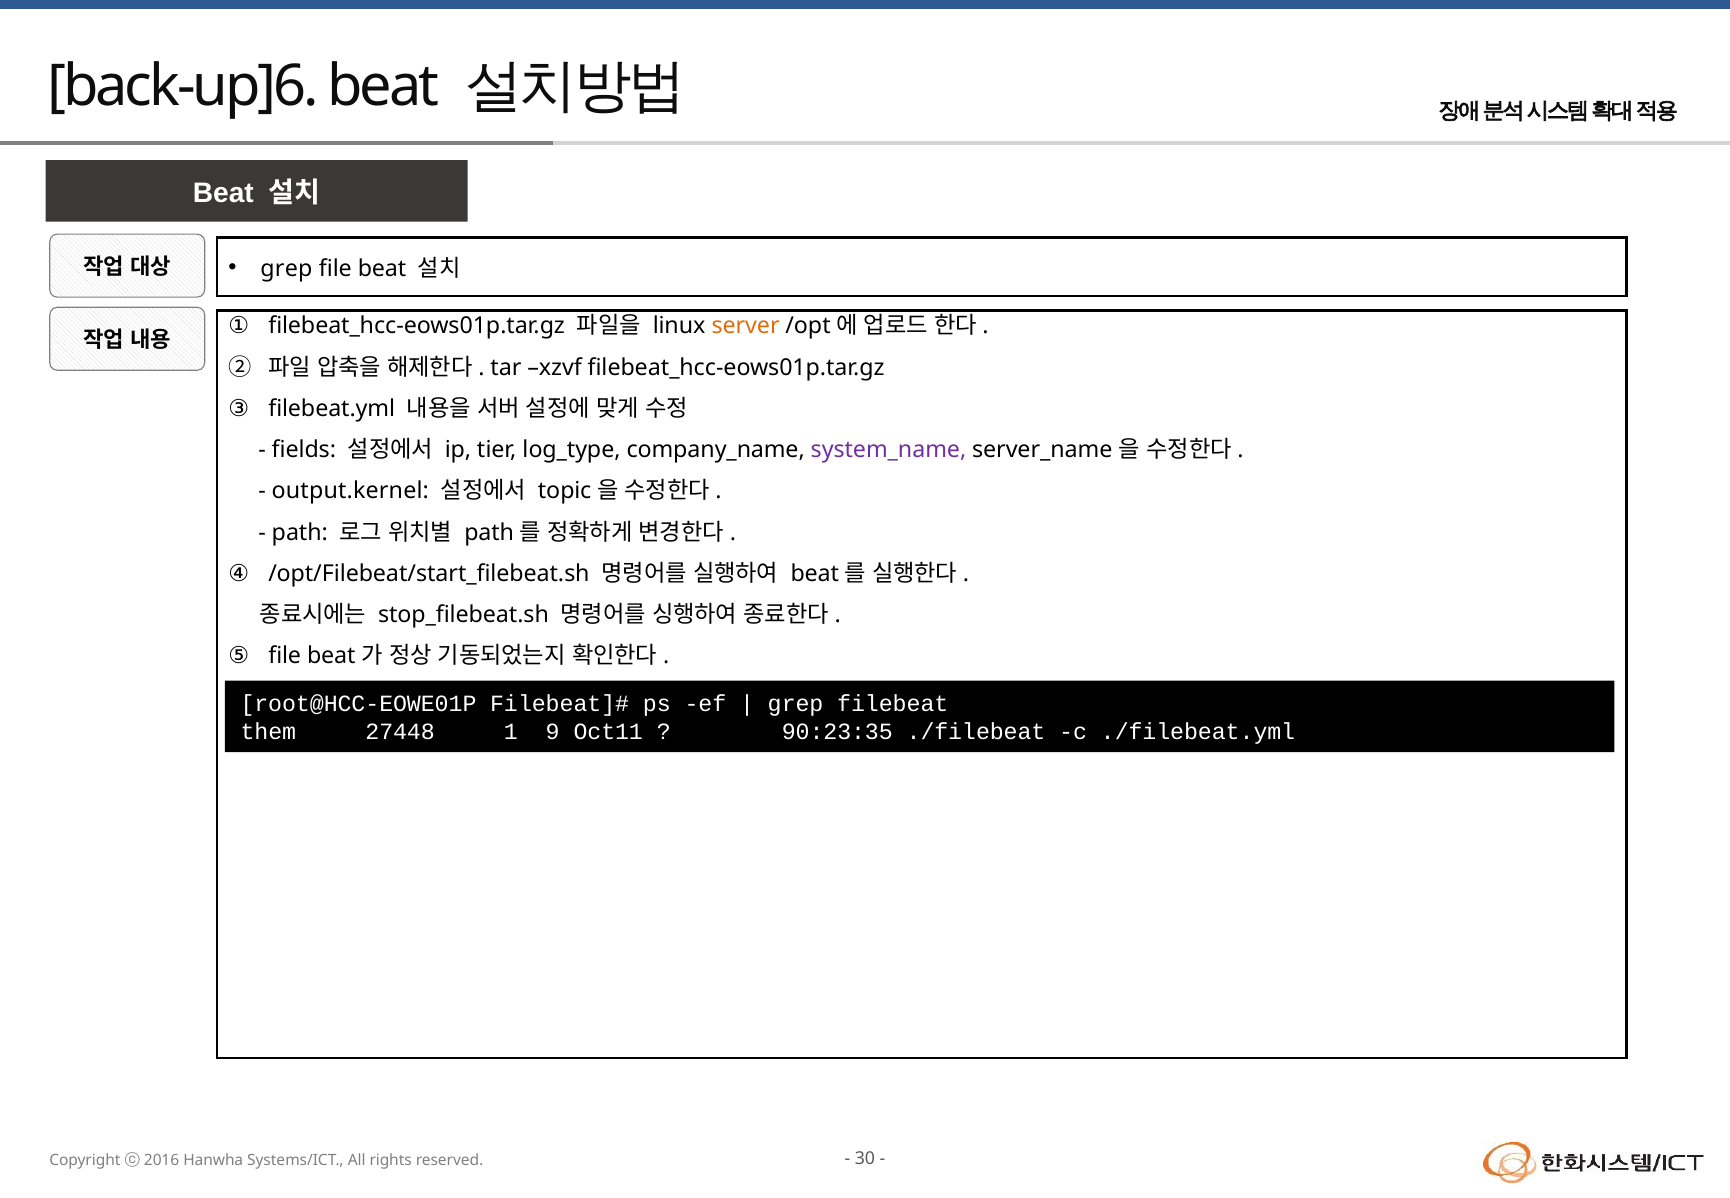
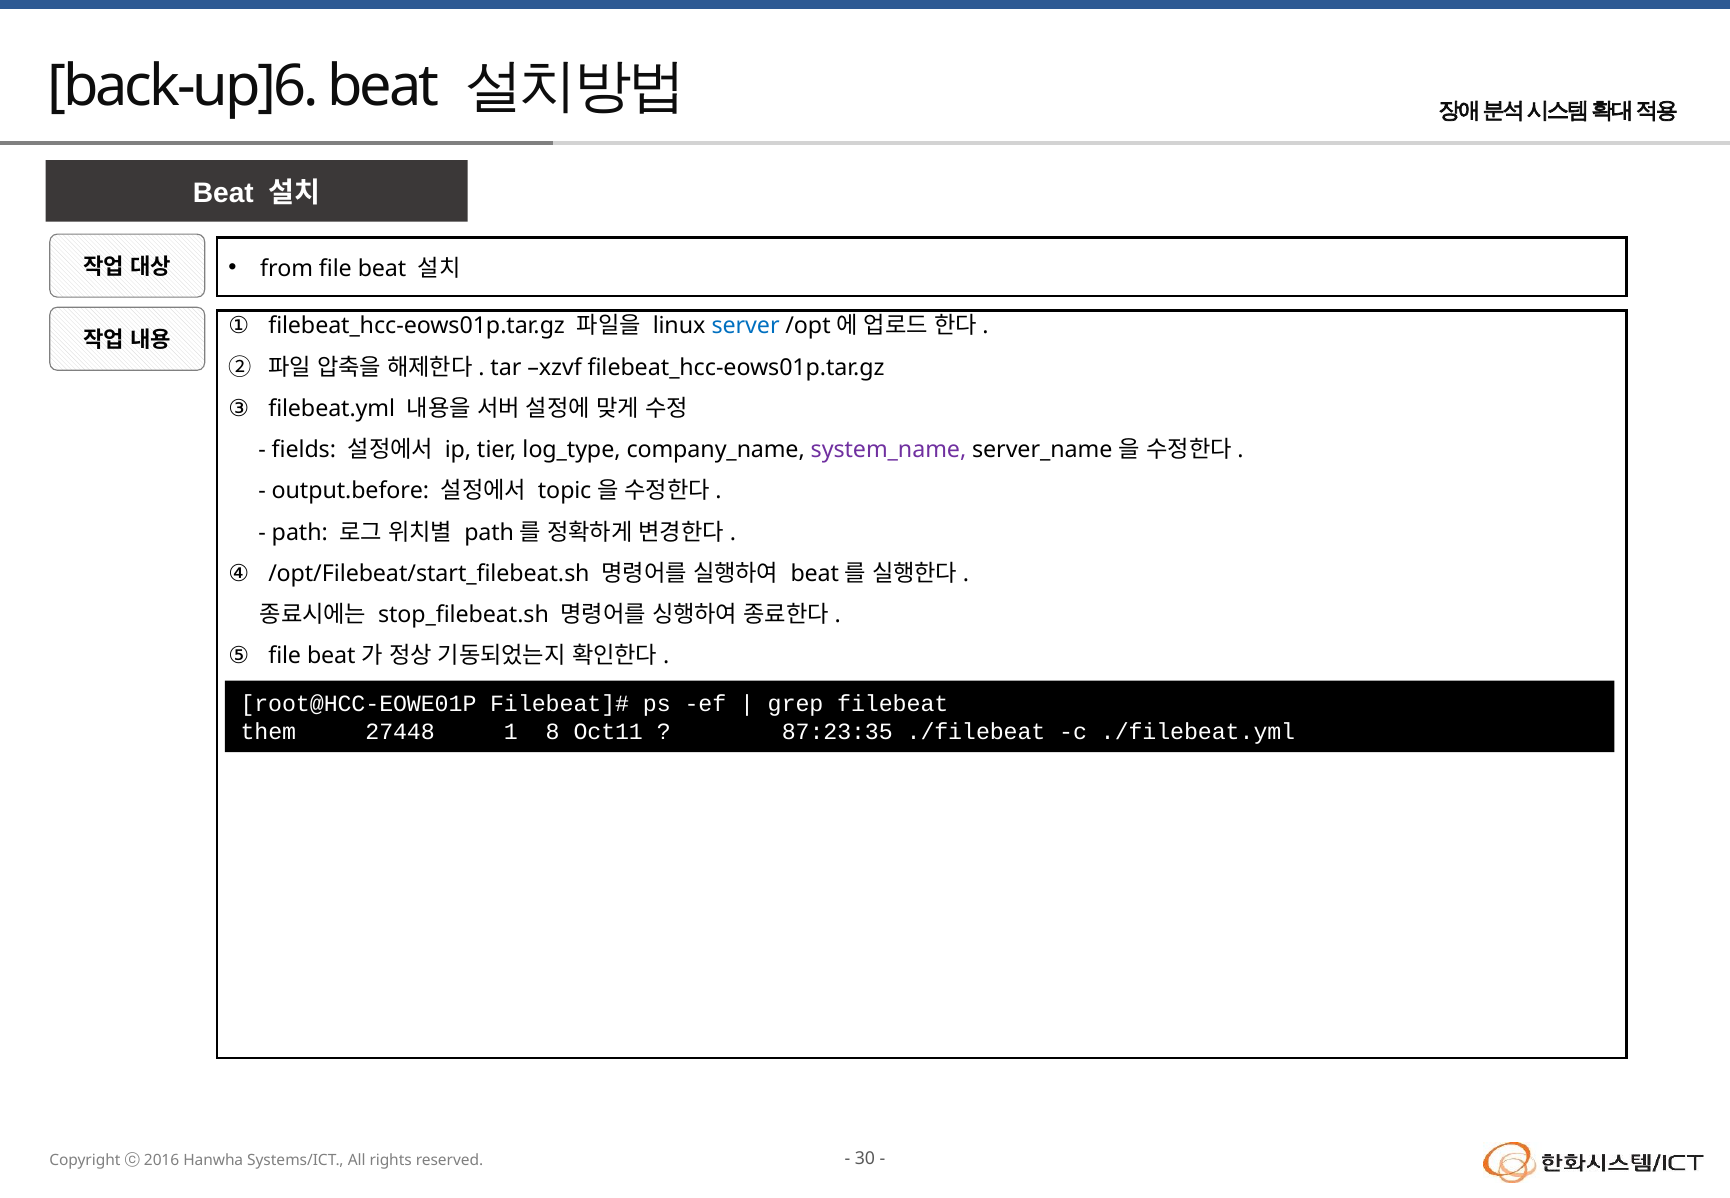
grep at (286, 268): grep -> from
server colour: orange -> blue
output.kernel: output.kernel -> output.before
9: 9 -> 8
90:23:35: 90:23:35 -> 87:23:35
